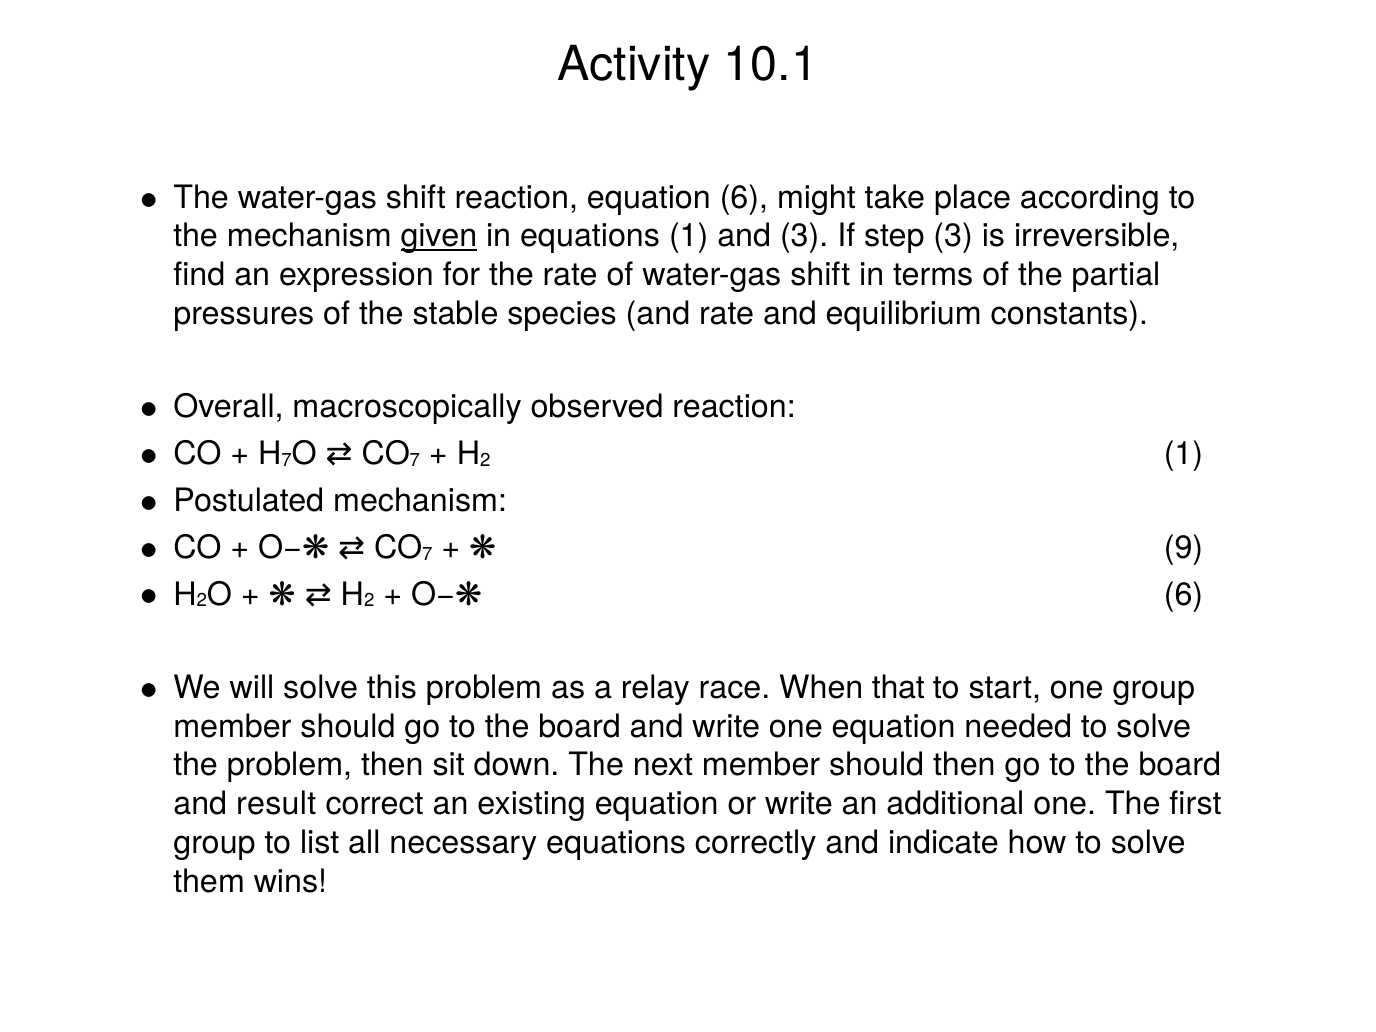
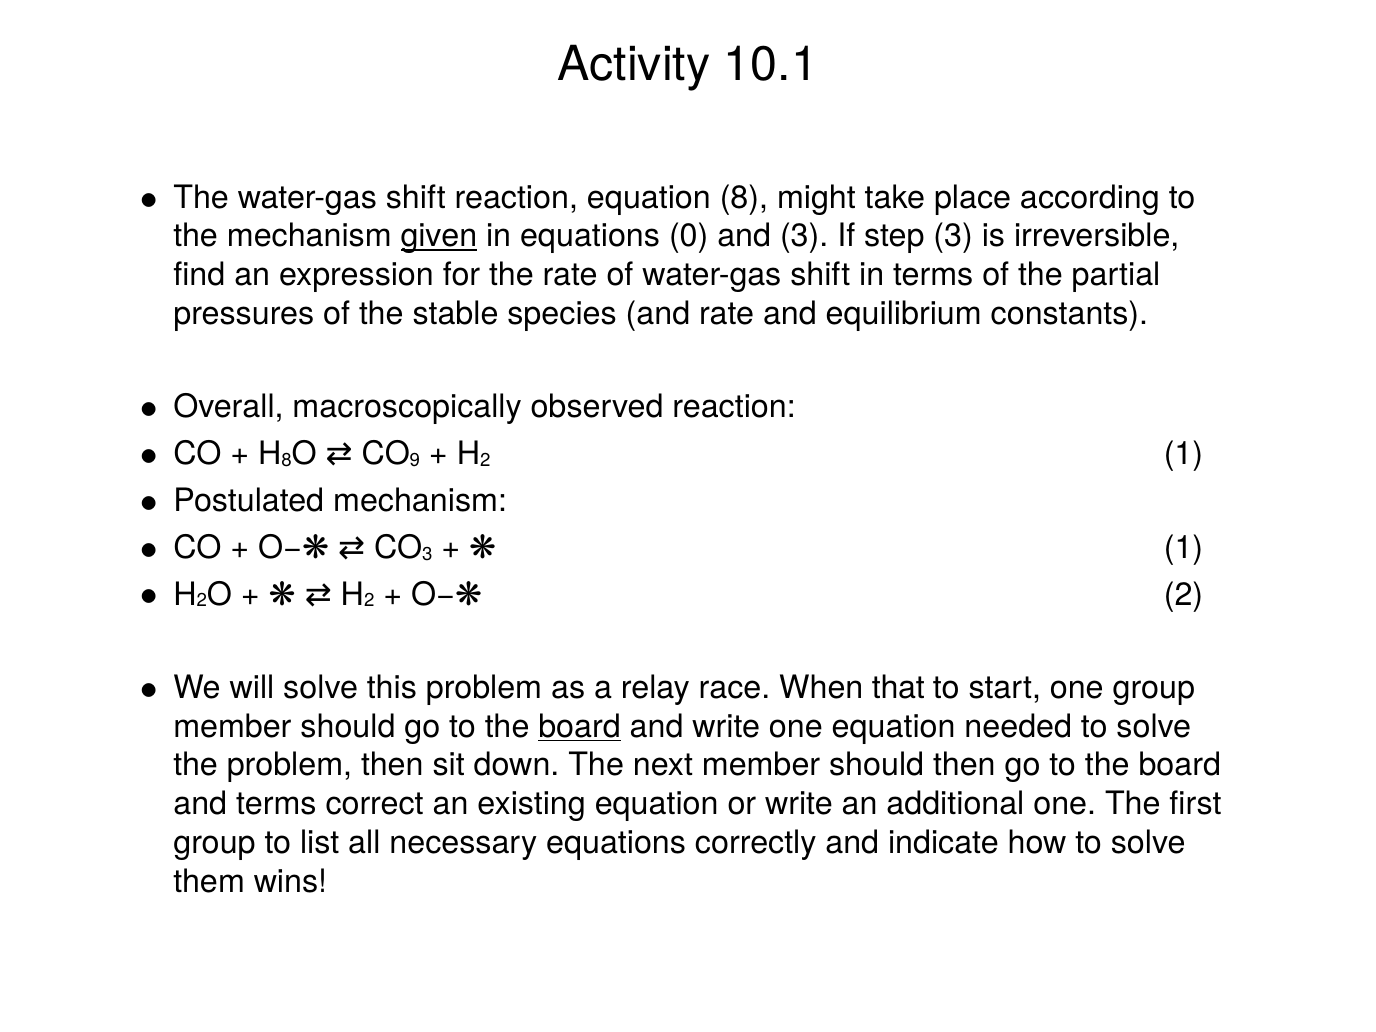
equation 6: 6 -> 8
equations 1: 1 -> 0
7 at (287, 460): 7 -> 8
7 at (415, 460): 7 -> 9
7 at (427, 554): 7 -> 3
9 at (1184, 548): 9 -> 1
O−❋ 6: 6 -> 2
board at (580, 727) underline: none -> present
and result: result -> terms
